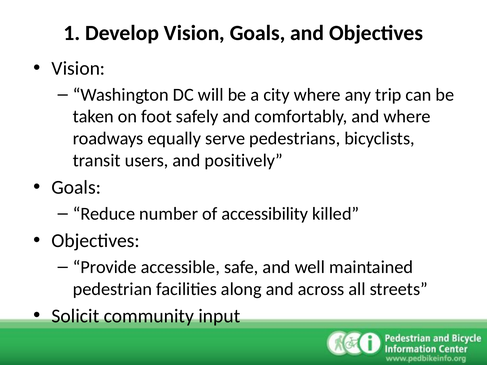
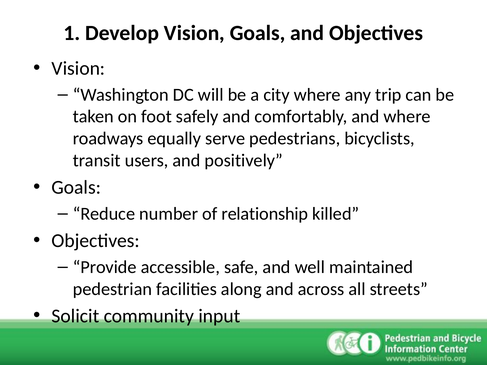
accessibility: accessibility -> relationship
